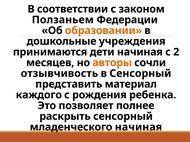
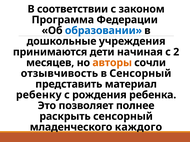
Ползаньем: Ползаньем -> Программа
образовании colour: orange -> blue
каждого: каждого -> ребенку
младенческого начиная: начиная -> каждого
